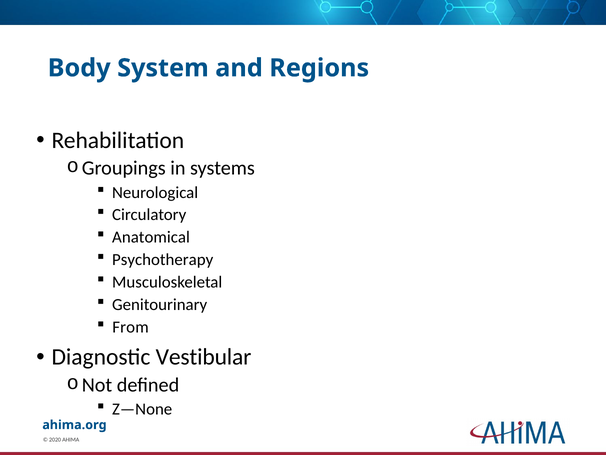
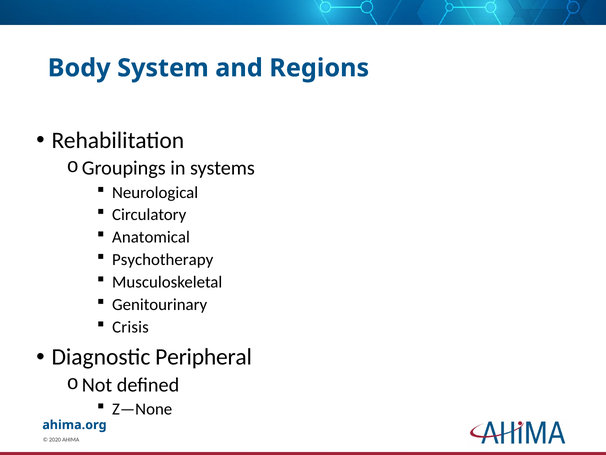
From: From -> Crisis
Vestibular: Vestibular -> Peripheral
